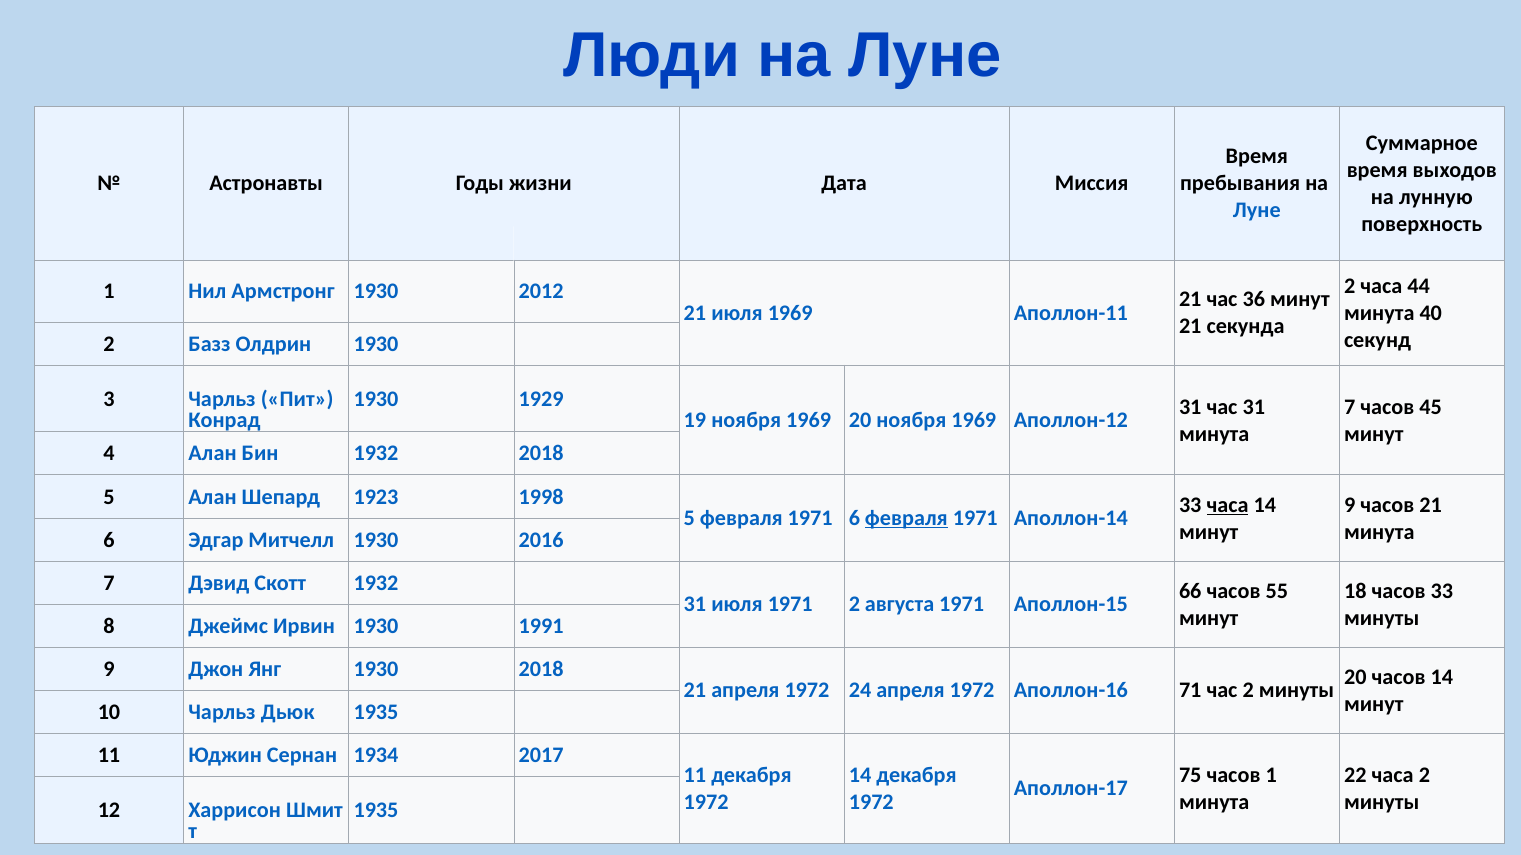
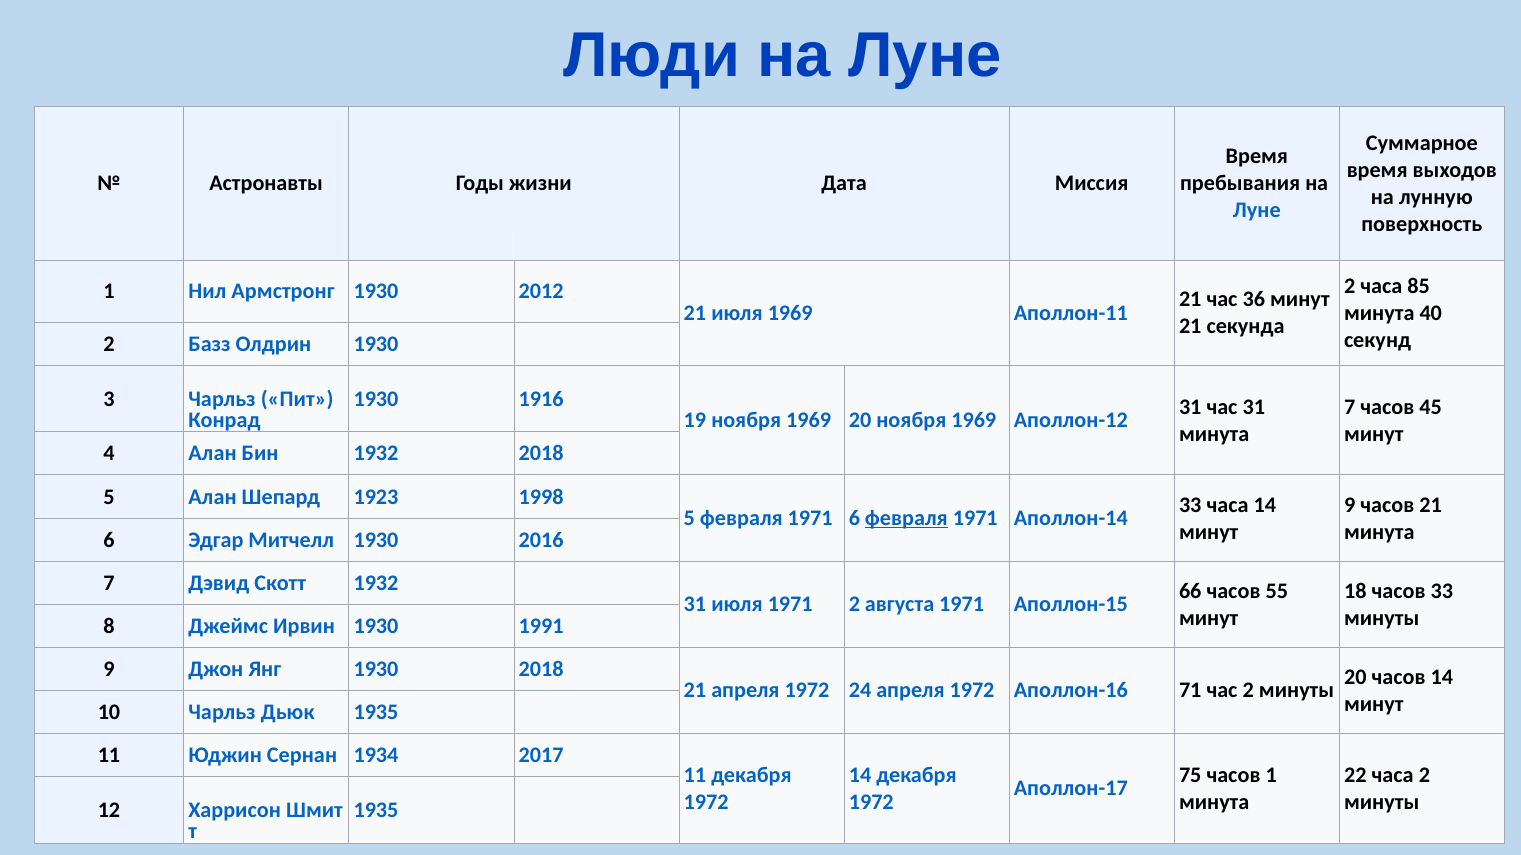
44: 44 -> 85
1929: 1929 -> 1916
часа at (1228, 505) underline: present -> none
